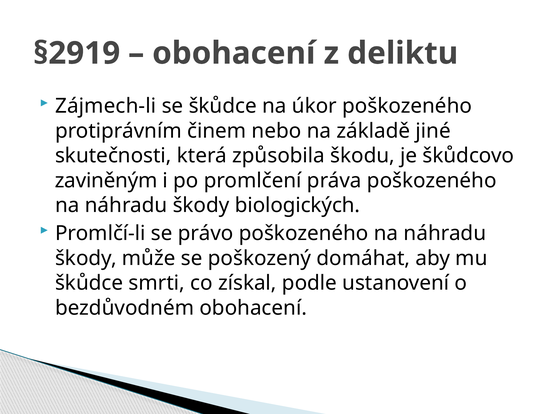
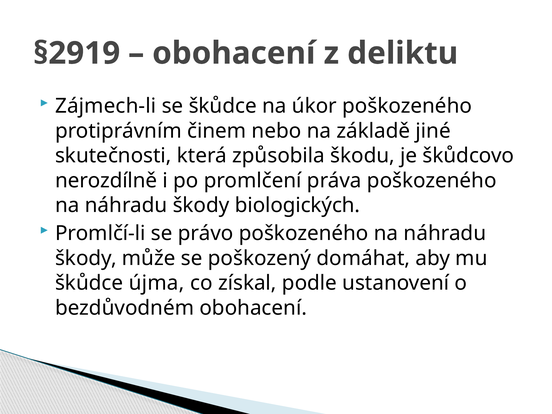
zaviněným: zaviněným -> nerozdílně
smrti: smrti -> újma
